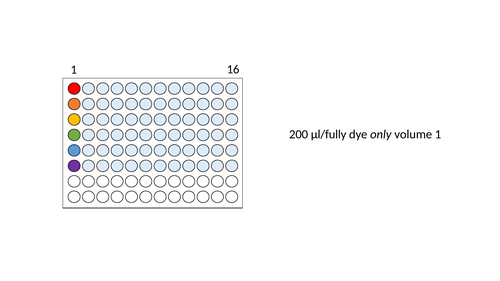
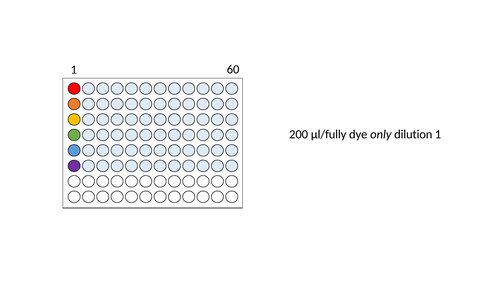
16: 16 -> 60
volume: volume -> dilution
